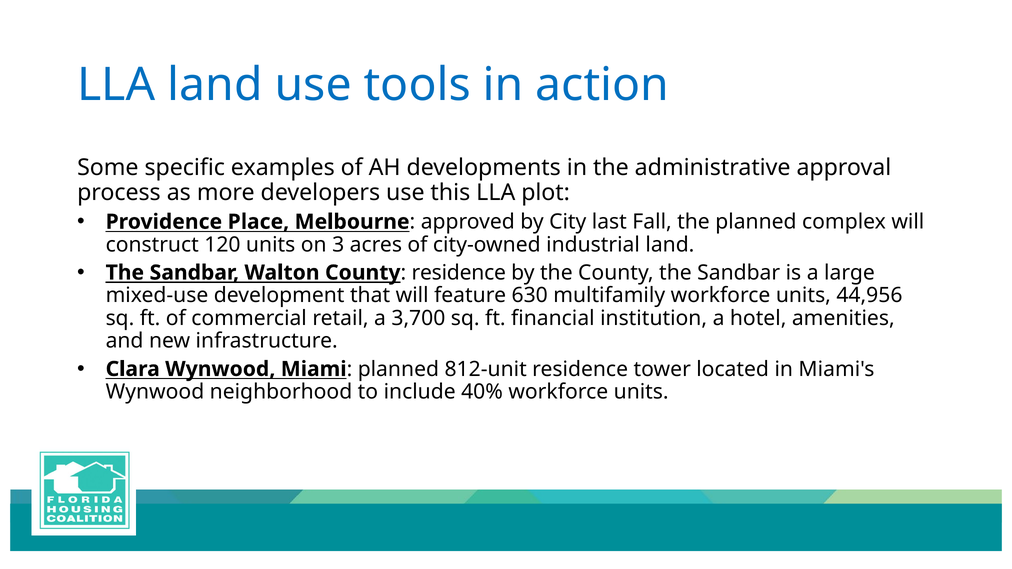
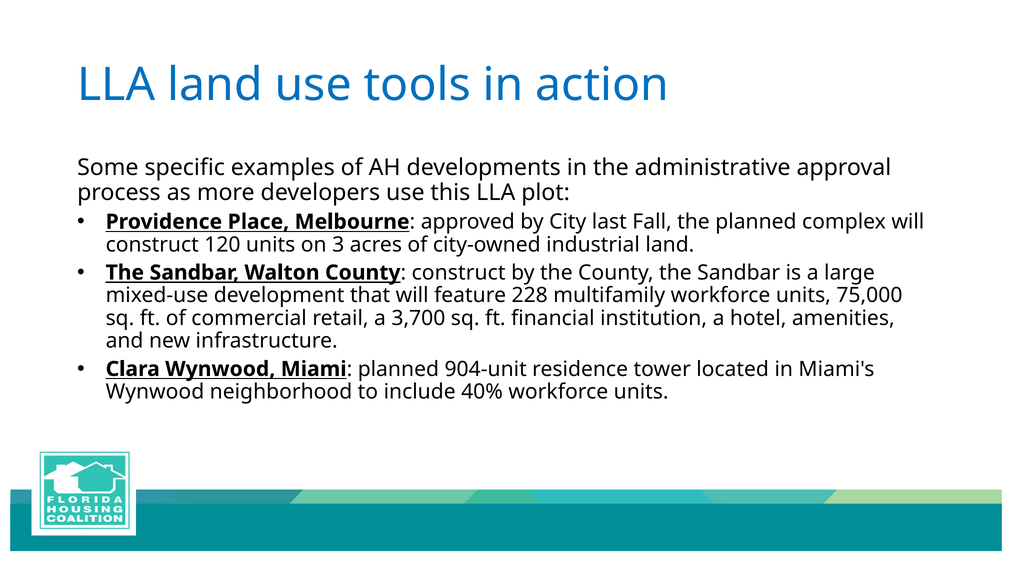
residence at (459, 273): residence -> construct
630: 630 -> 228
44,956: 44,956 -> 75,000
812-unit: 812-unit -> 904-unit
